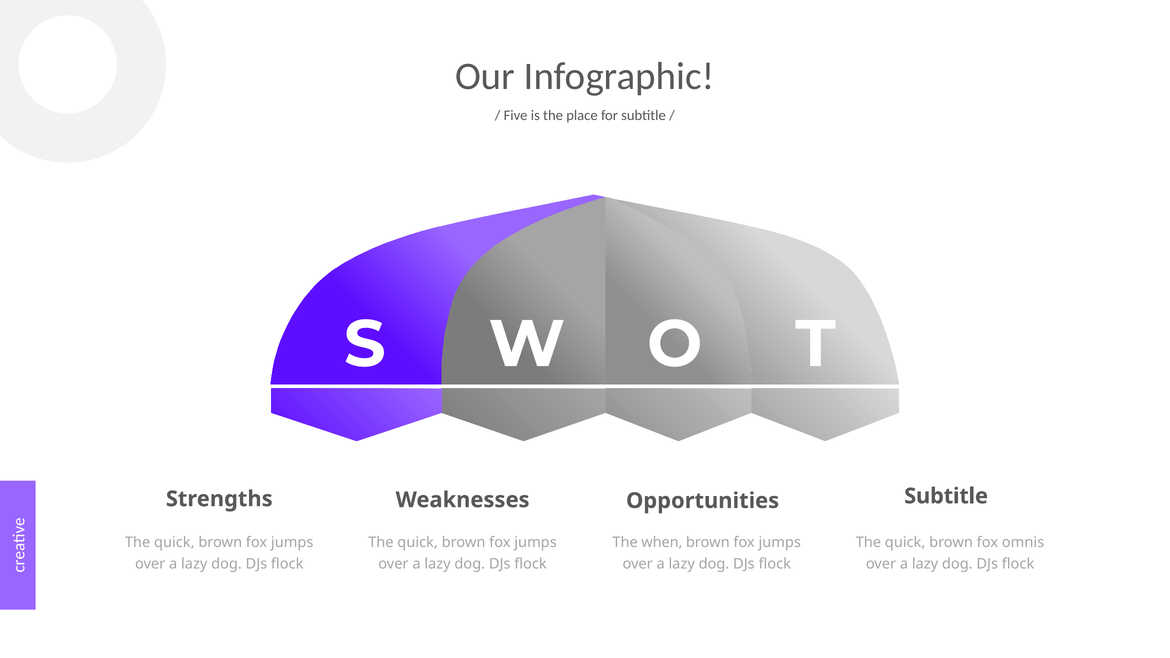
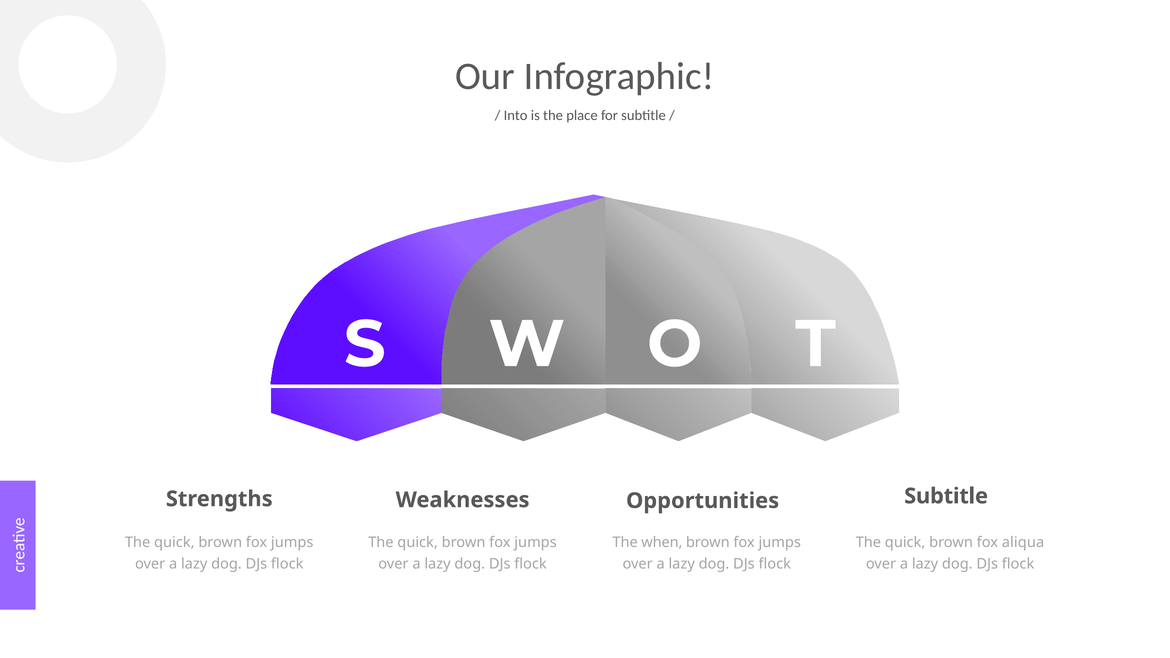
Five: Five -> Into
omnis: omnis -> aliqua
